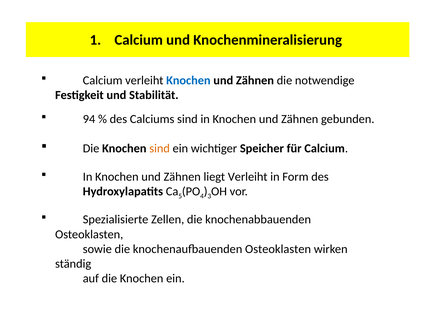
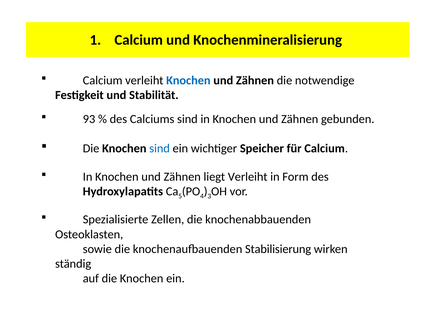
94: 94 -> 93
sind at (160, 149) colour: orange -> blue
knochenaufbauenden Osteoklasten: Osteoklasten -> Stabilisierung
